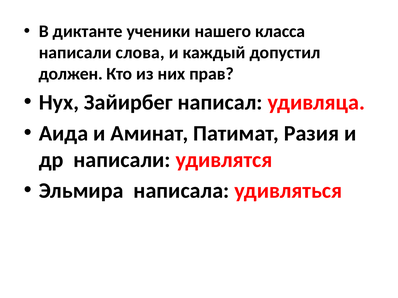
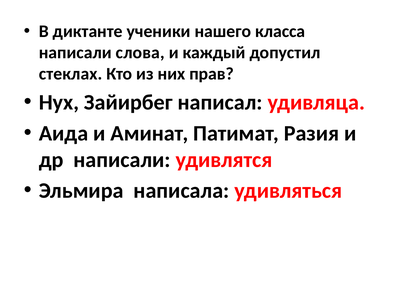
должен: должен -> стеклах
